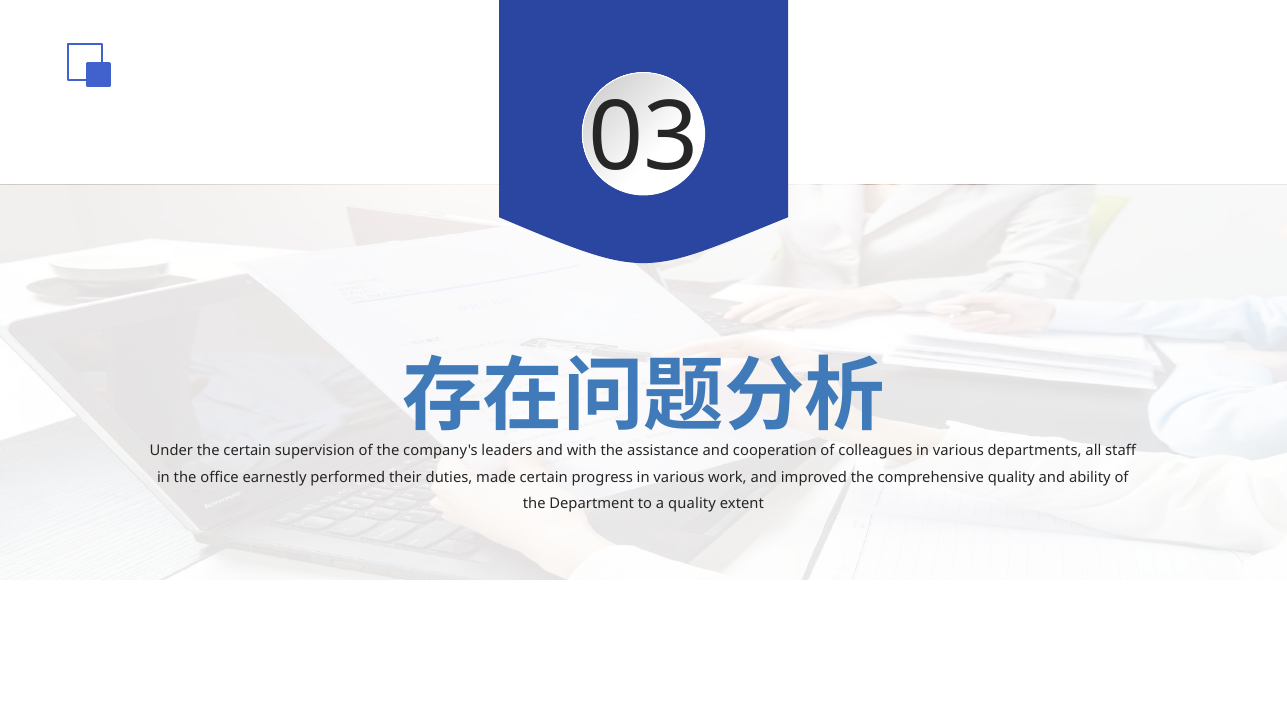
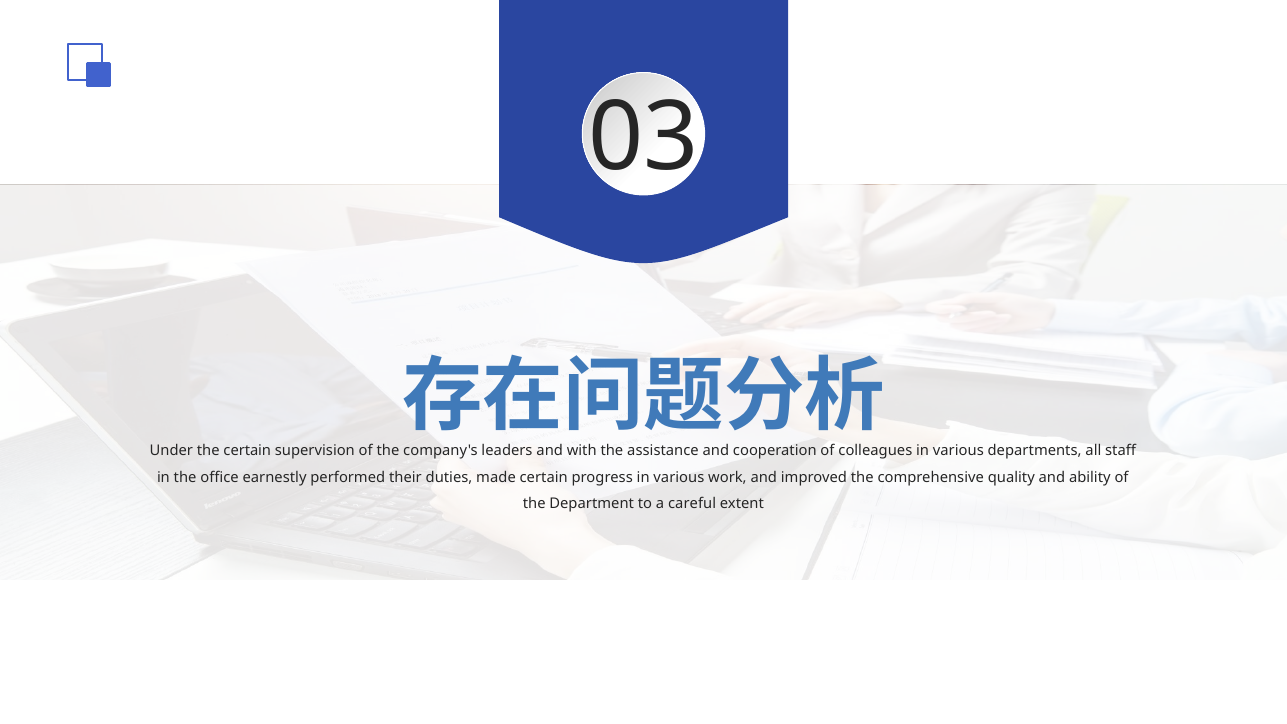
a quality: quality -> careful
